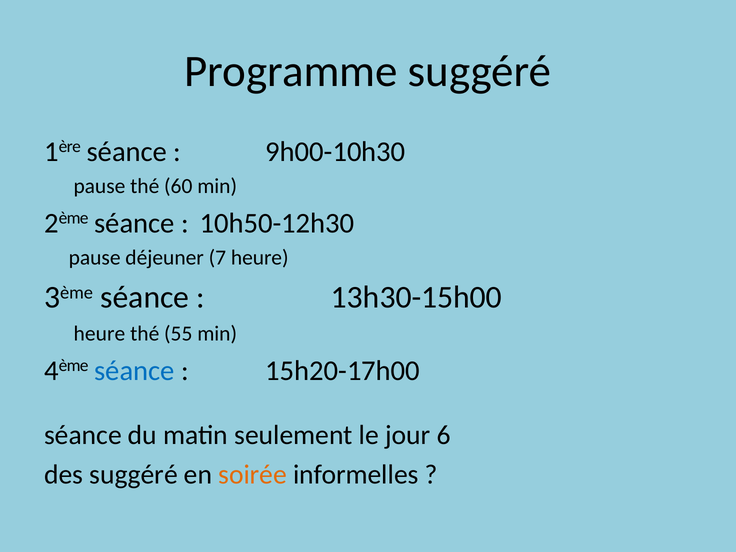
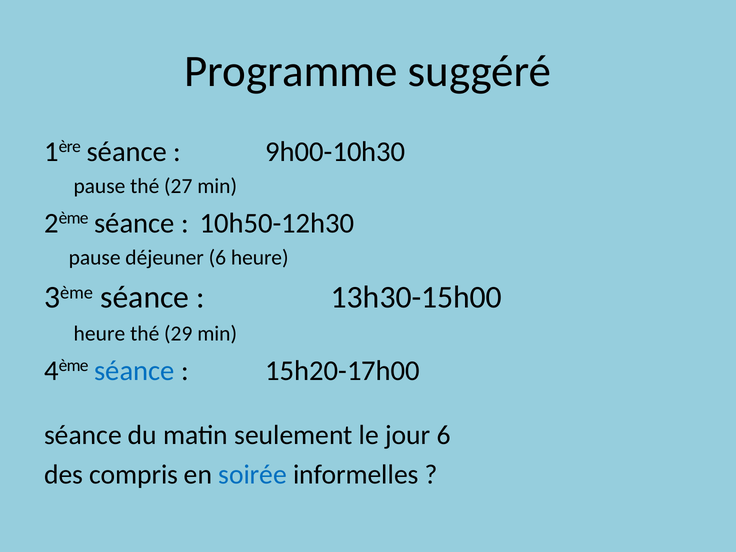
60: 60 -> 27
déjeuner 7: 7 -> 6
55: 55 -> 29
des suggéré: suggéré -> compris
soirée colour: orange -> blue
